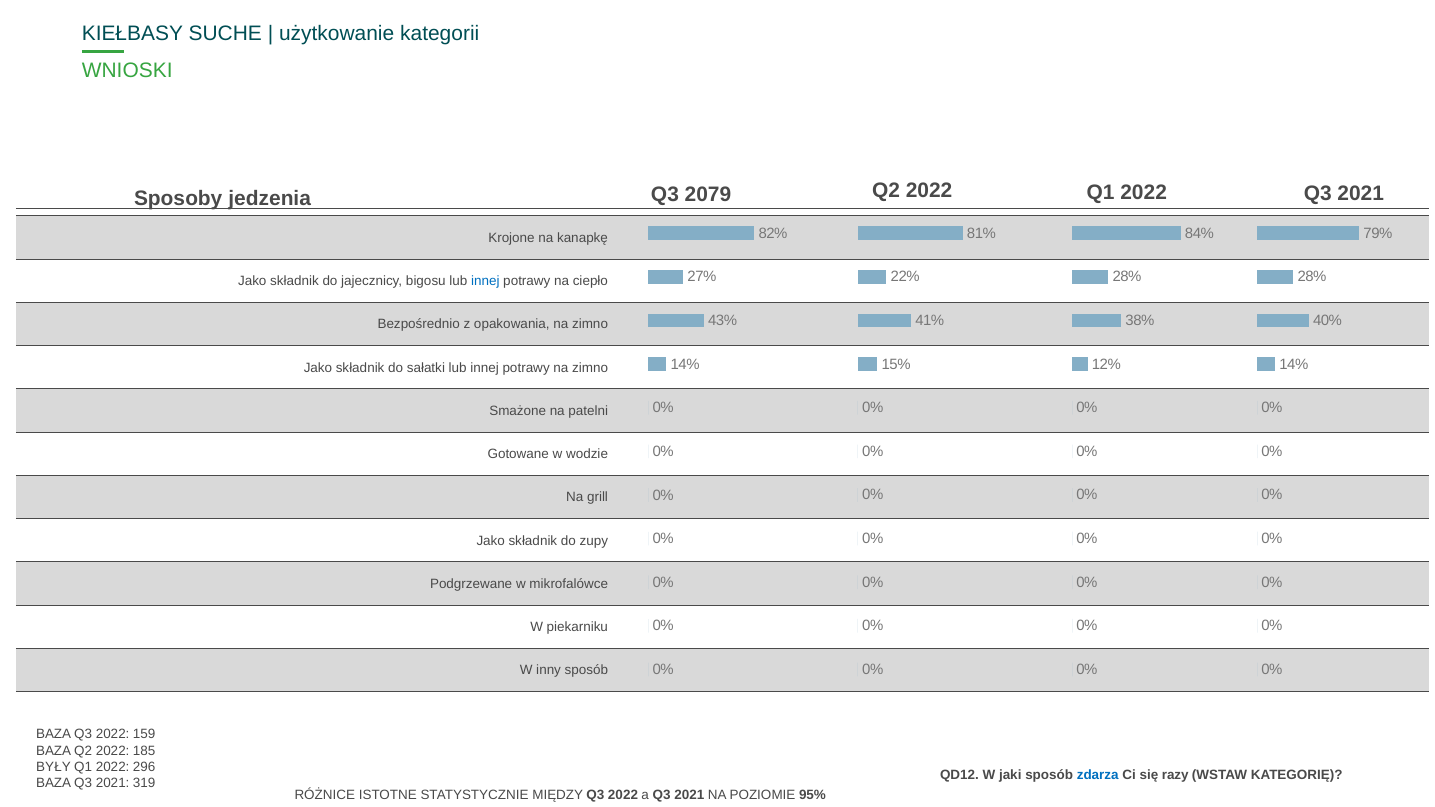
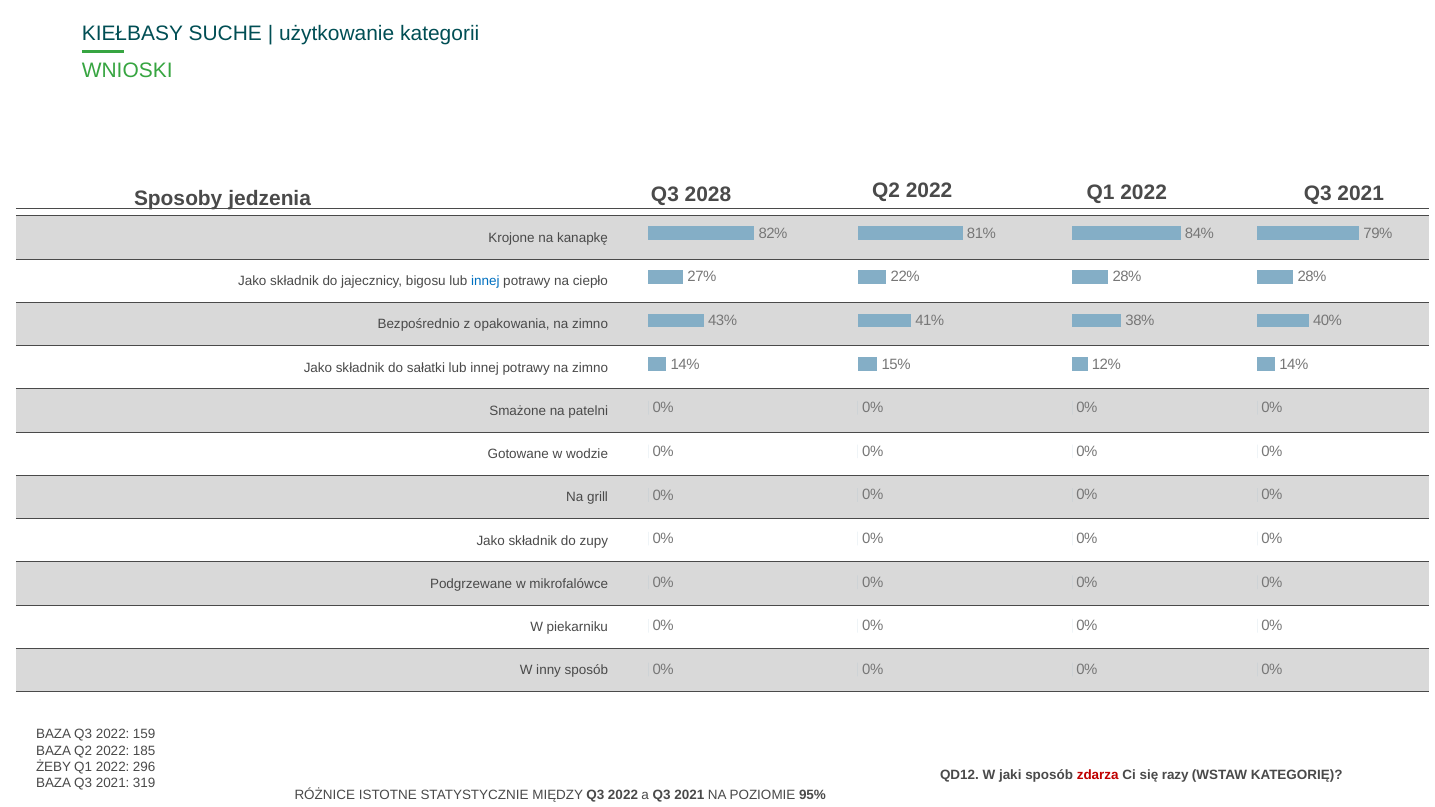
2079: 2079 -> 2028
BYŁY: BYŁY -> ŻEBY
zdarza colour: blue -> red
